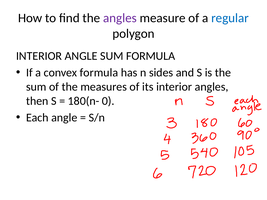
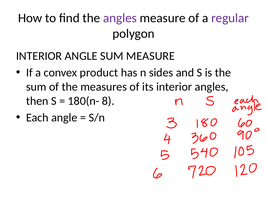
regular colour: blue -> purple
SUM FORMULA: FORMULA -> MEASURE
convex formula: formula -> product
0: 0 -> 8
